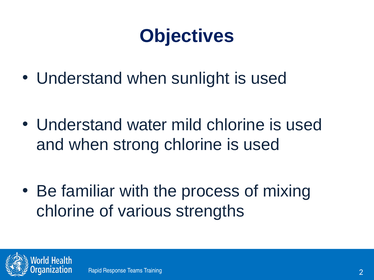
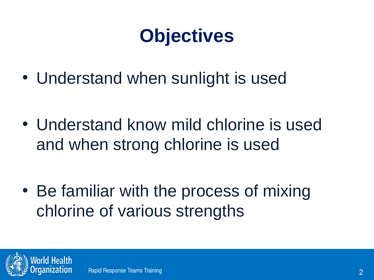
water: water -> know
